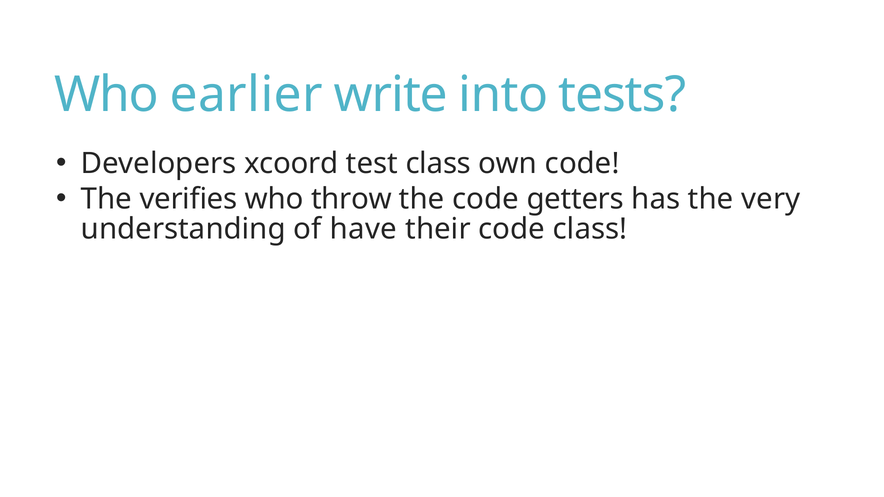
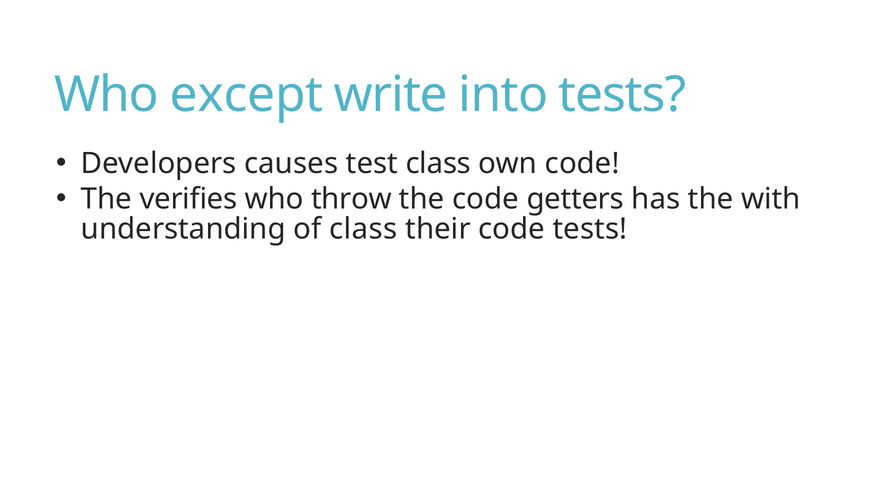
earlier: earlier -> except
xcoord: xcoord -> causes
very: very -> with
of have: have -> class
code class: class -> tests
